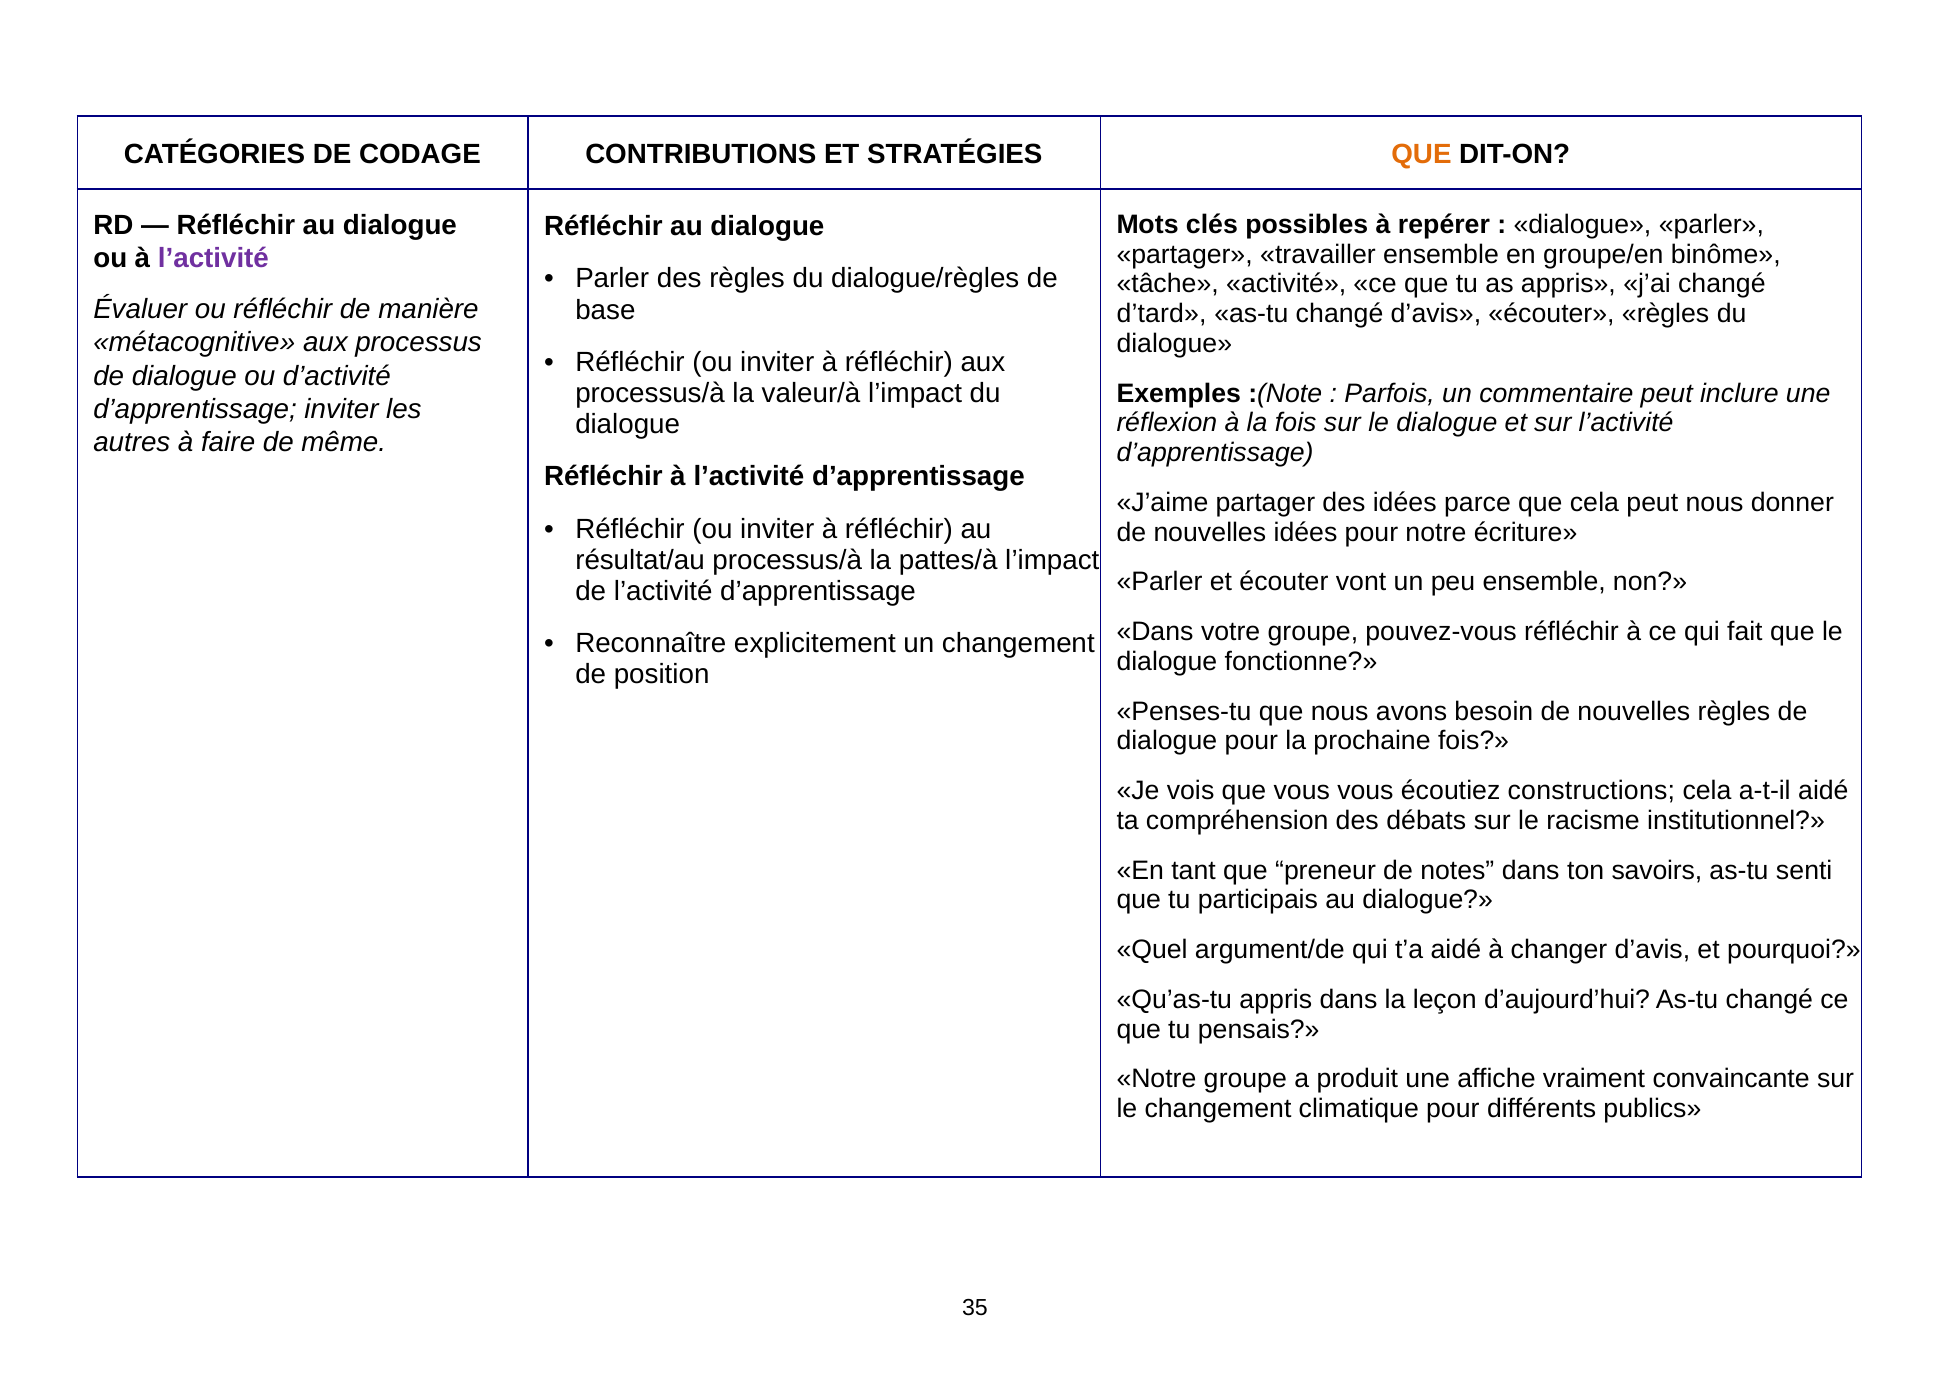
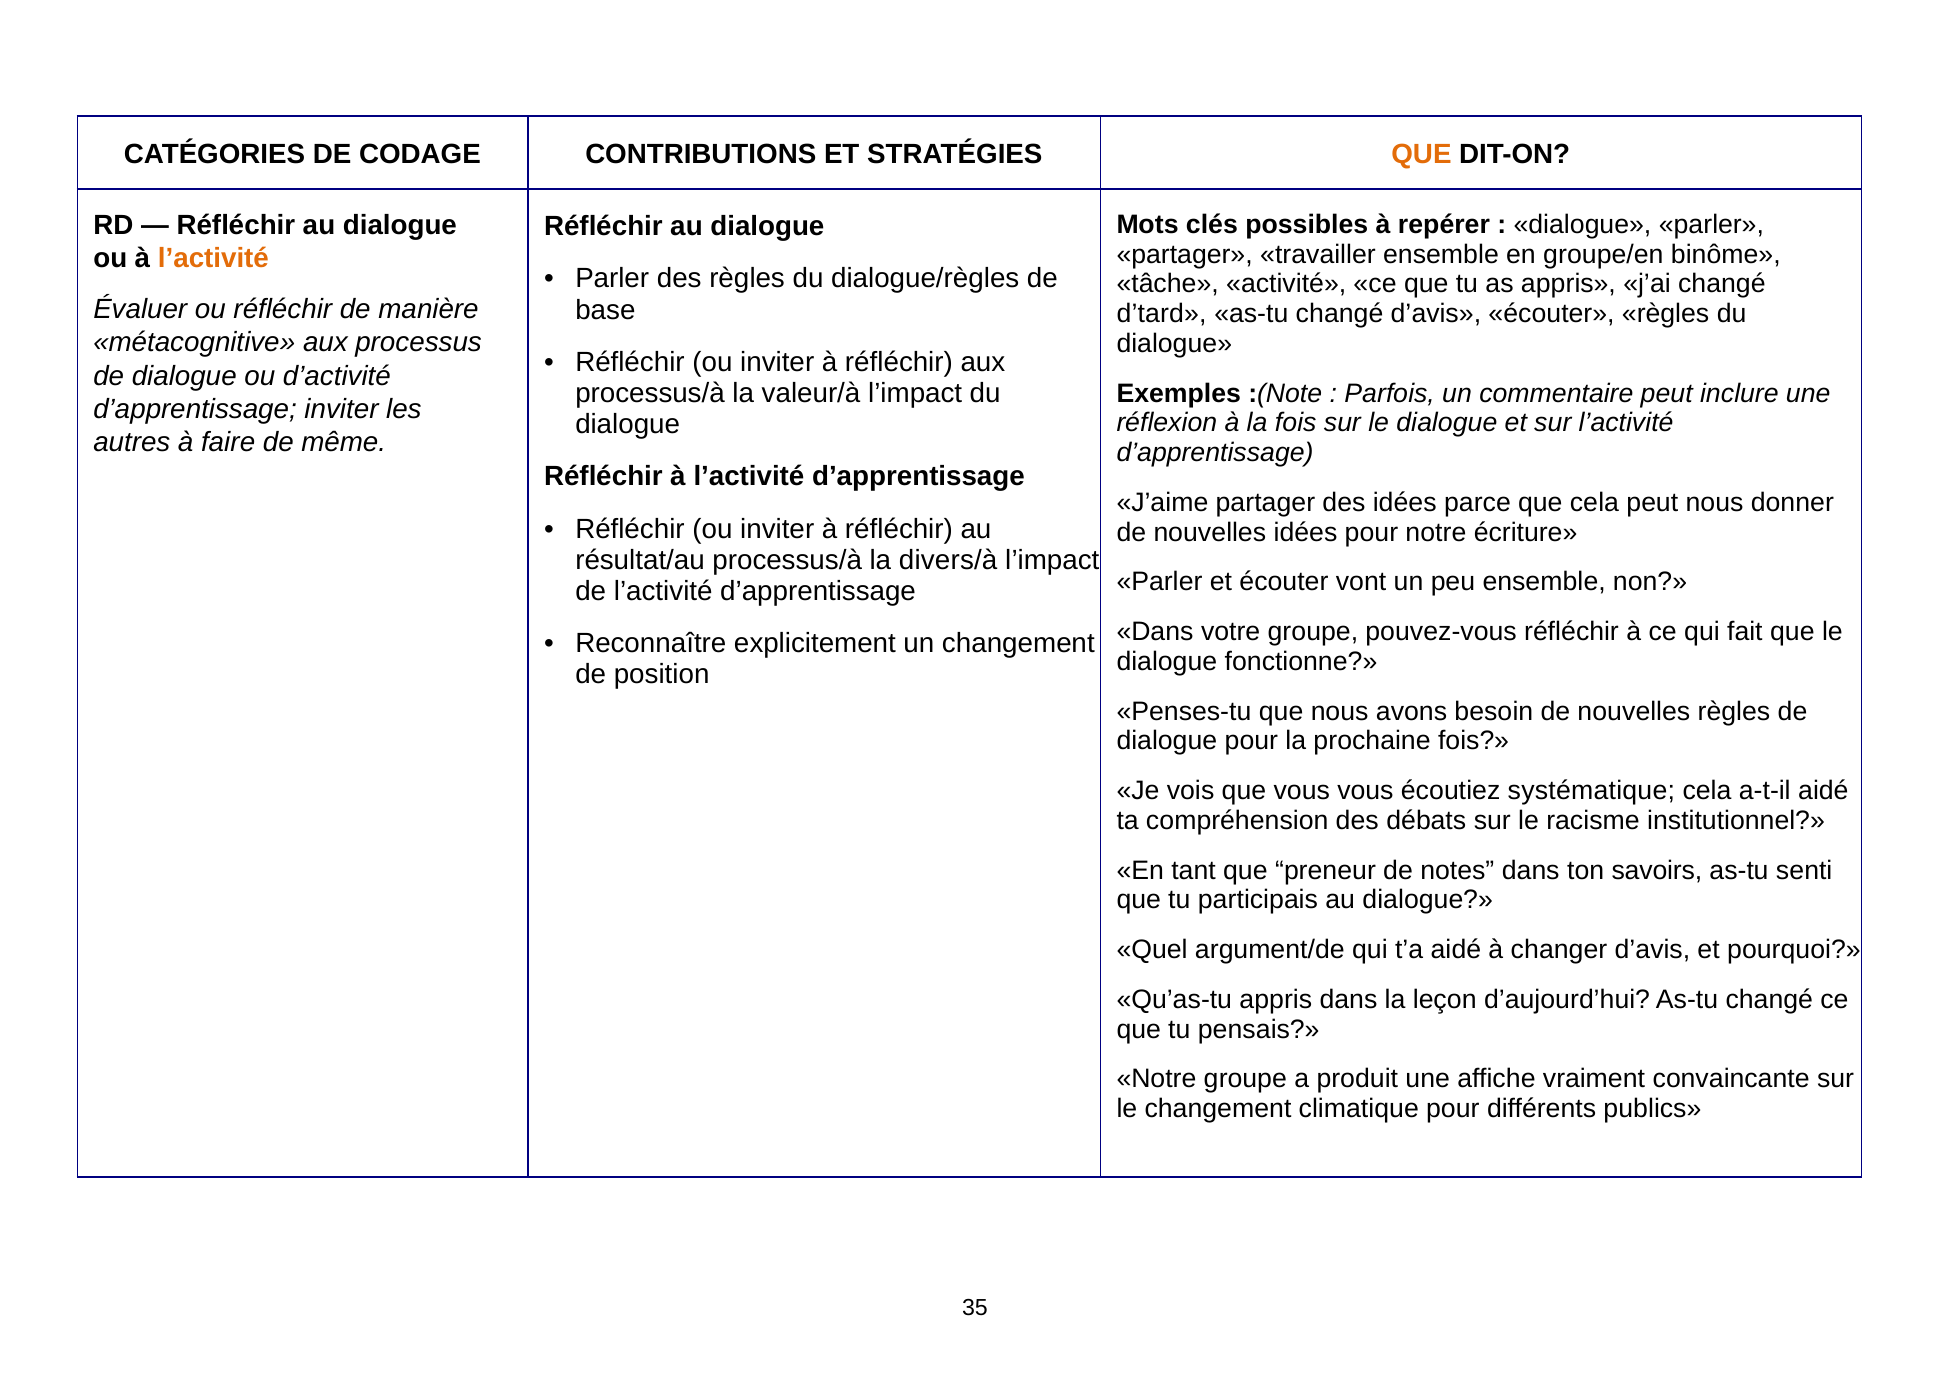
l’activité at (213, 258) colour: purple -> orange
pattes/à: pattes/à -> divers/à
constructions: constructions -> systématique
